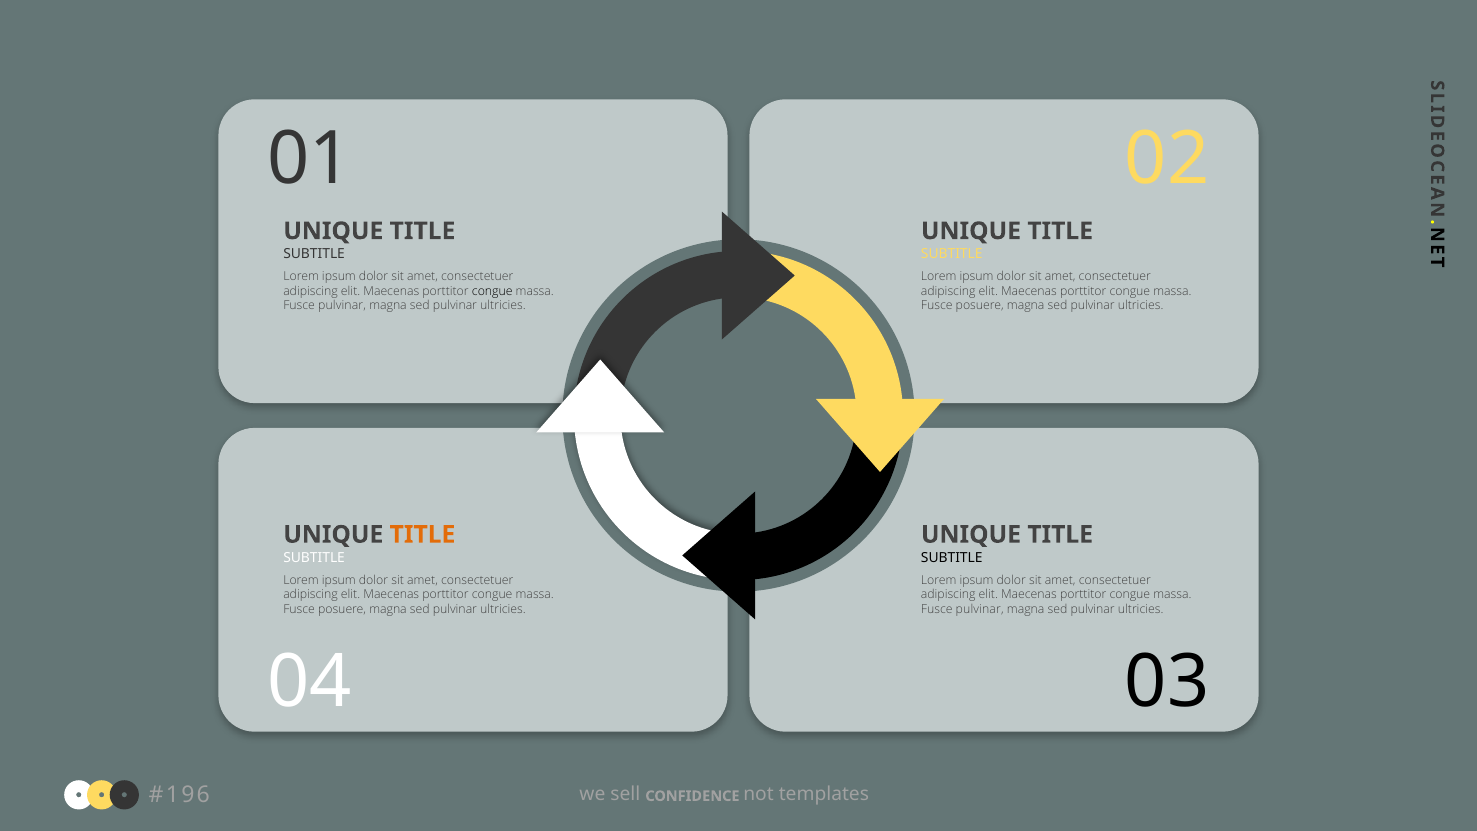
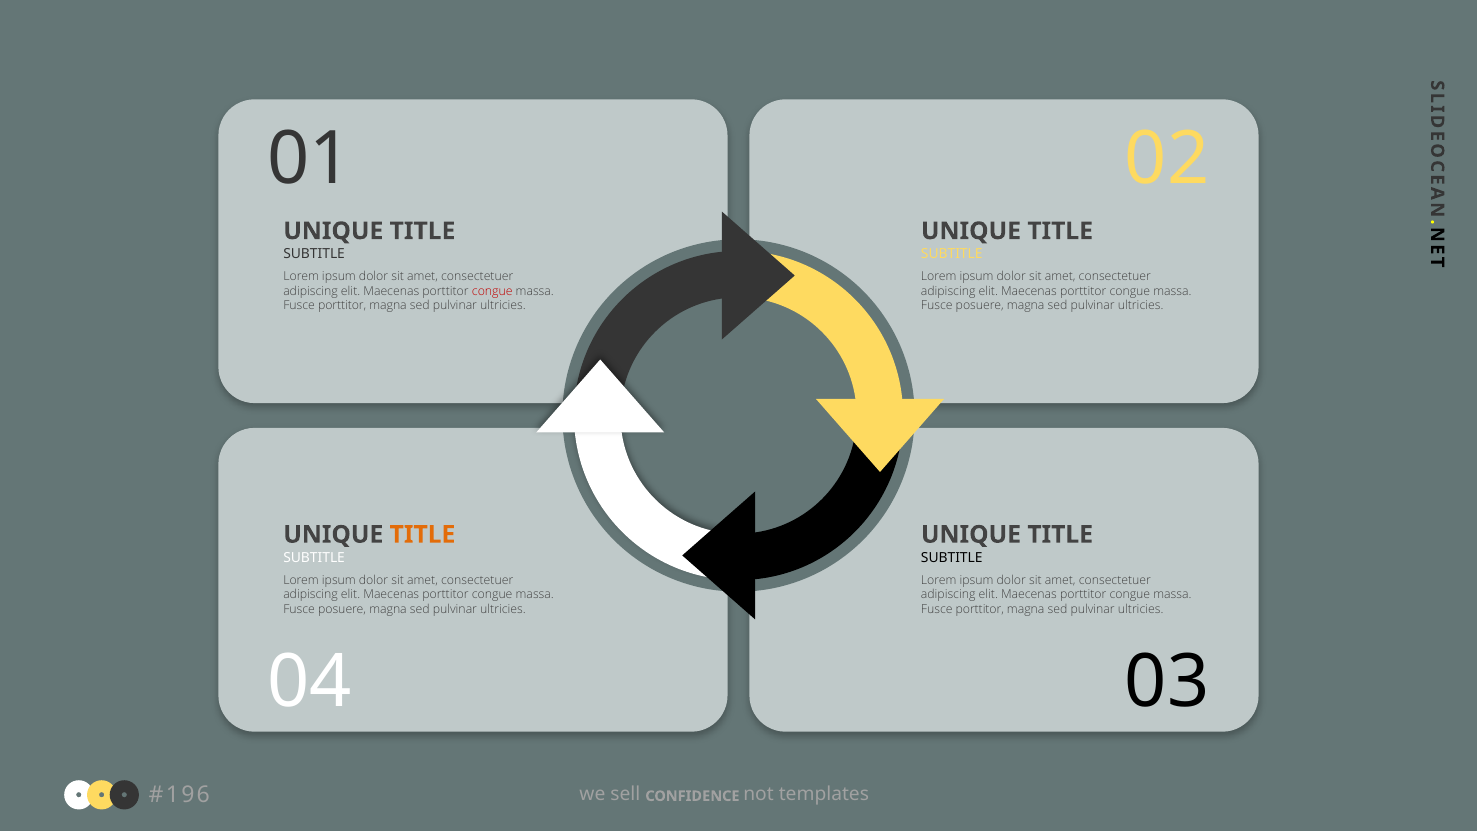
congue at (492, 291) colour: black -> red
pulvinar at (342, 306): pulvinar -> porttitor
pulvinar at (980, 609): pulvinar -> porttitor
